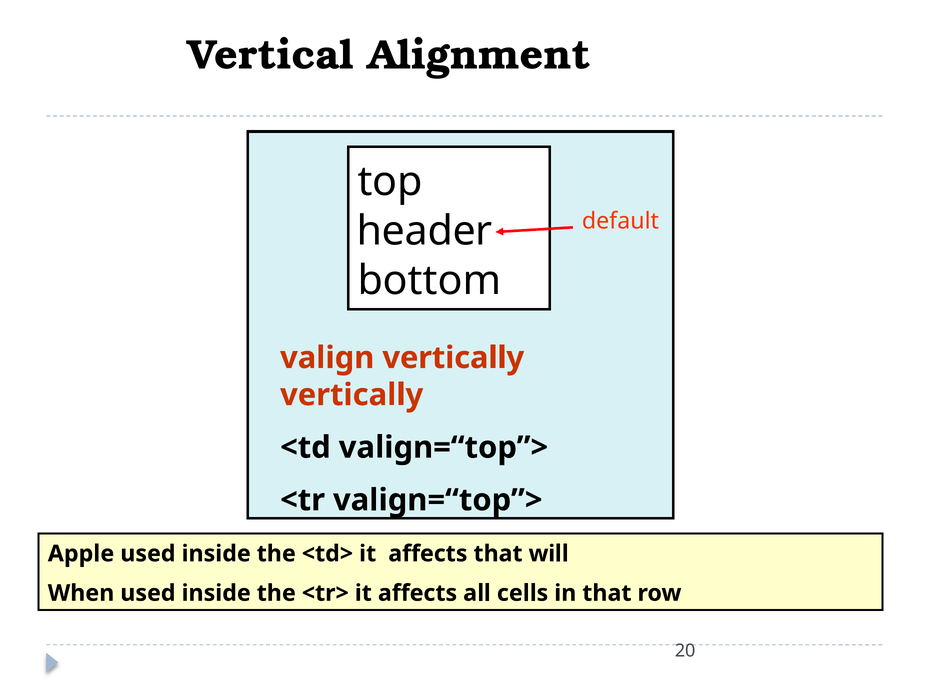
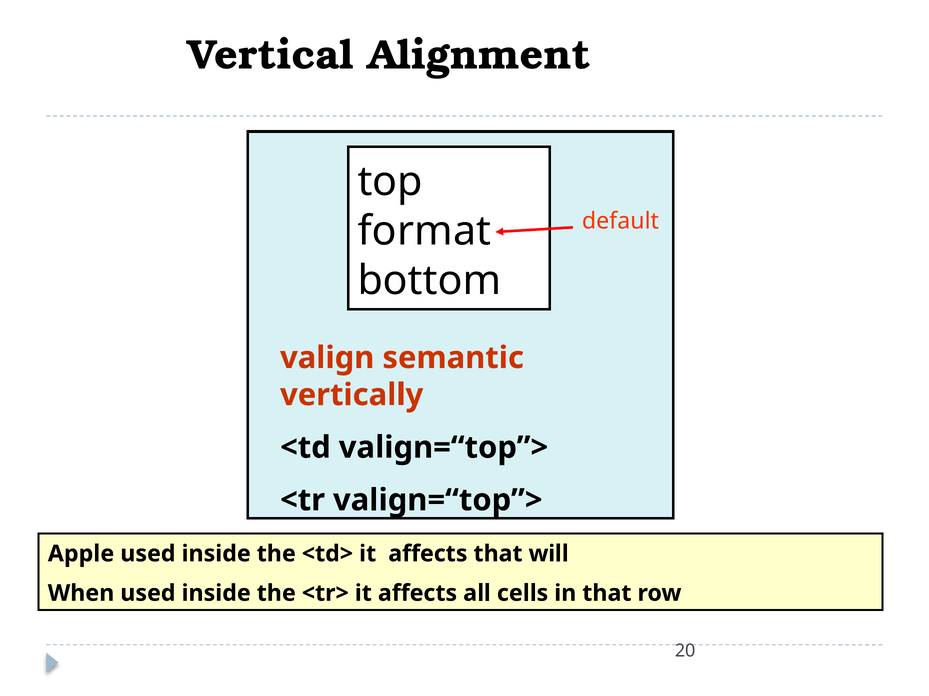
header: header -> format
valign vertically: vertically -> semantic
